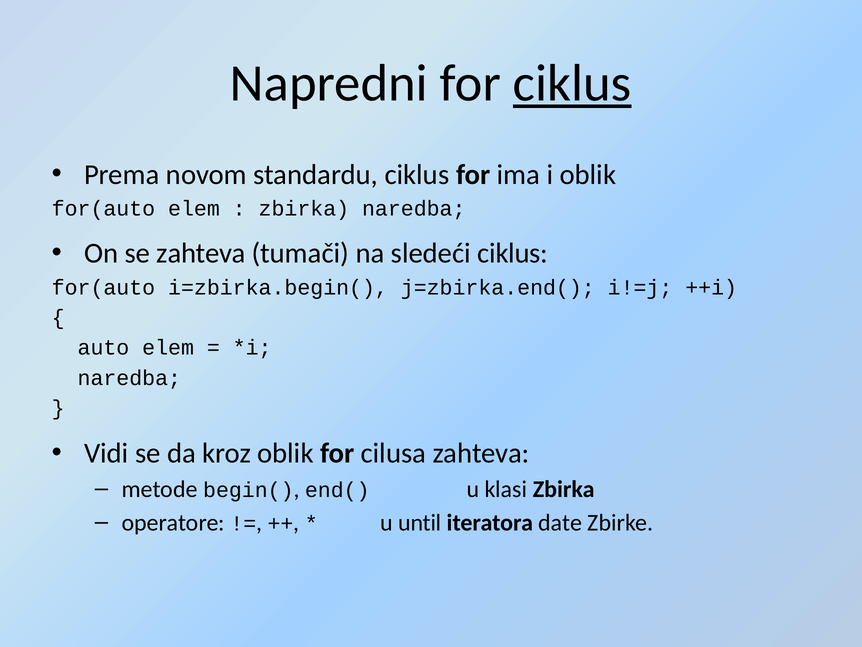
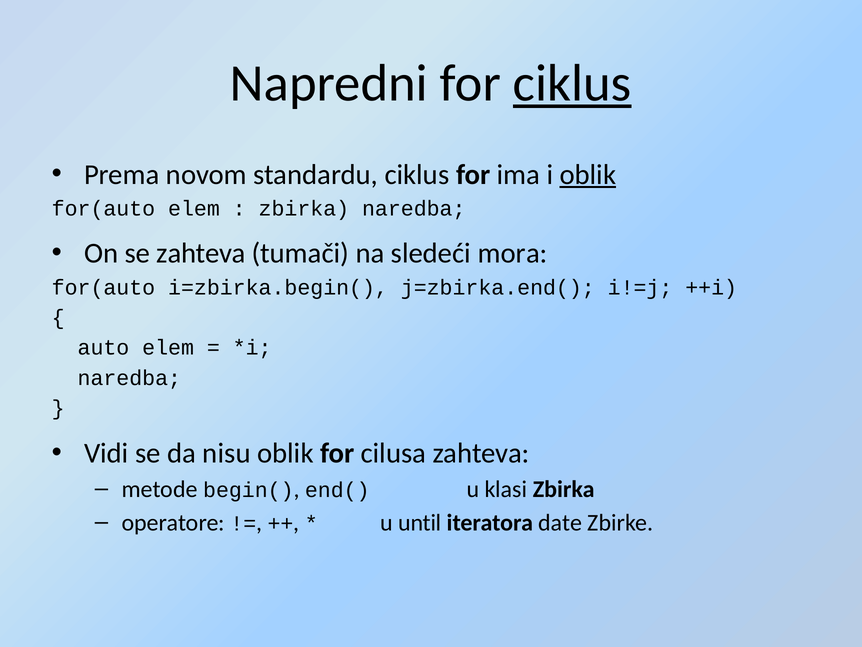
oblik at (588, 174) underline: none -> present
sledeći ciklus: ciklus -> mora
kroz: kroz -> nisu
